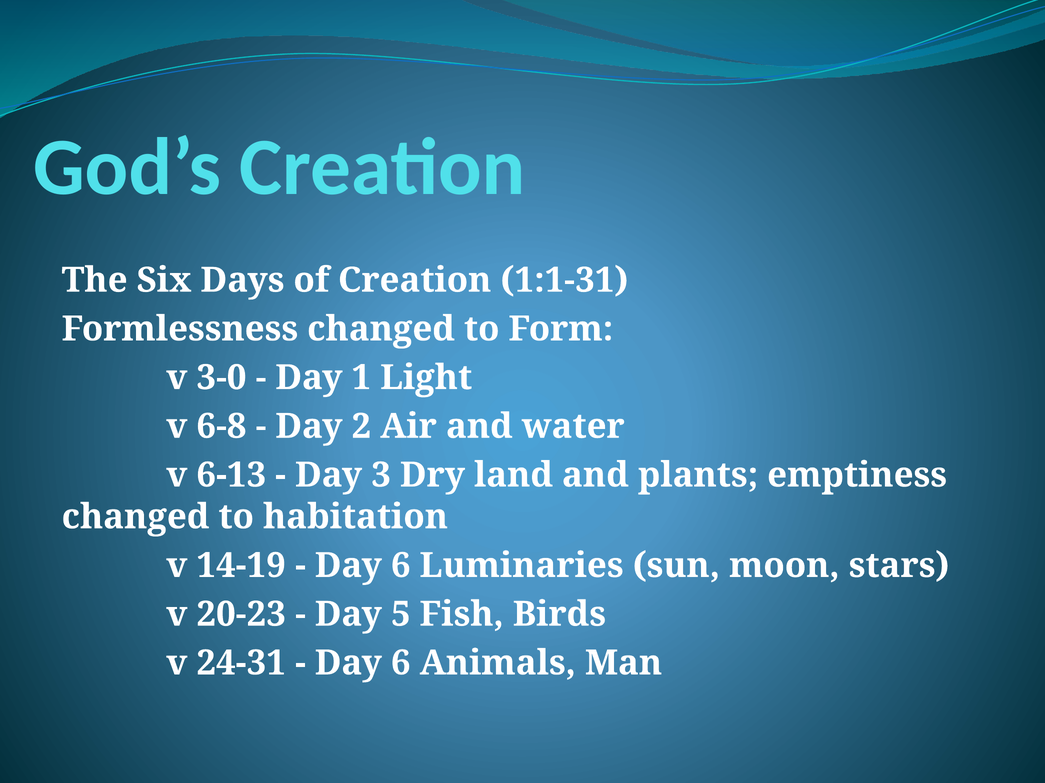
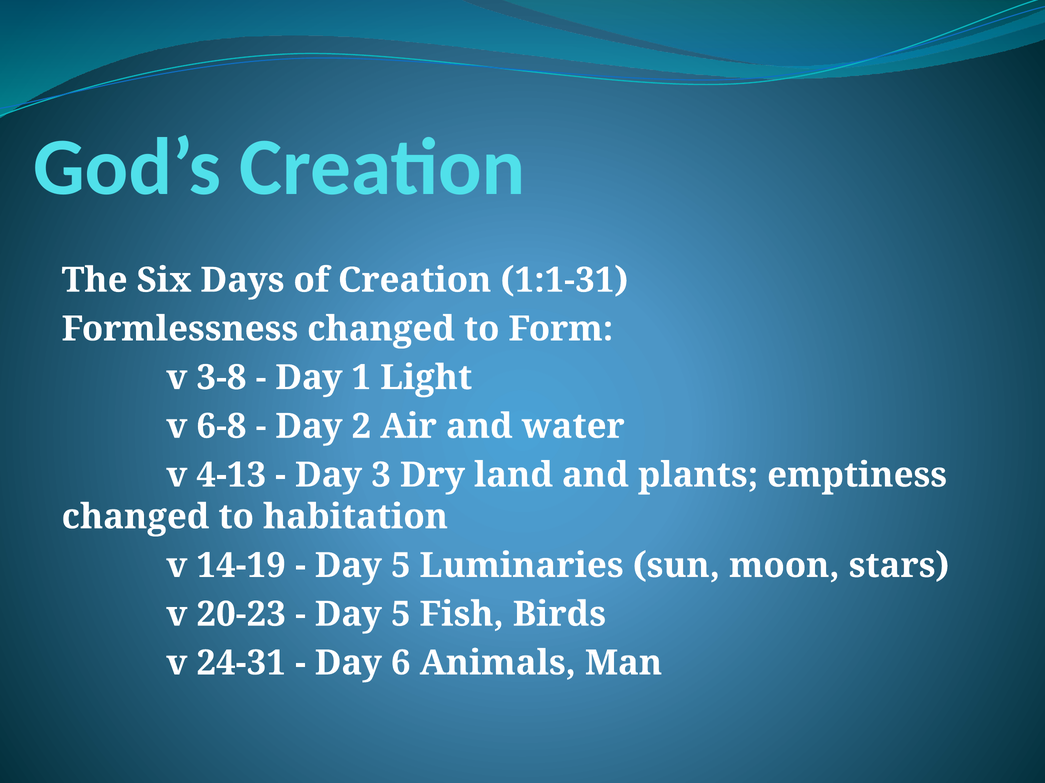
3-0: 3-0 -> 3-8
6-13: 6-13 -> 4-13
6 at (401, 566): 6 -> 5
